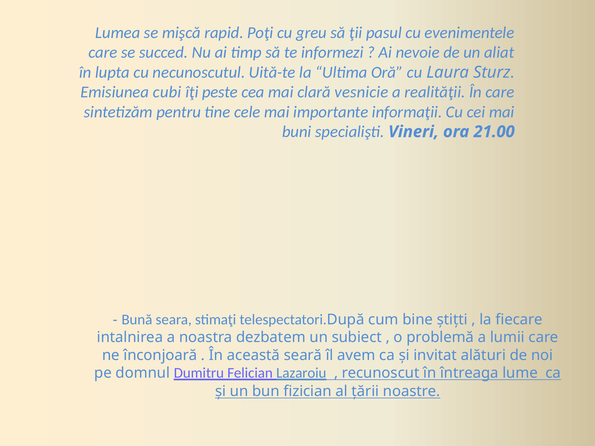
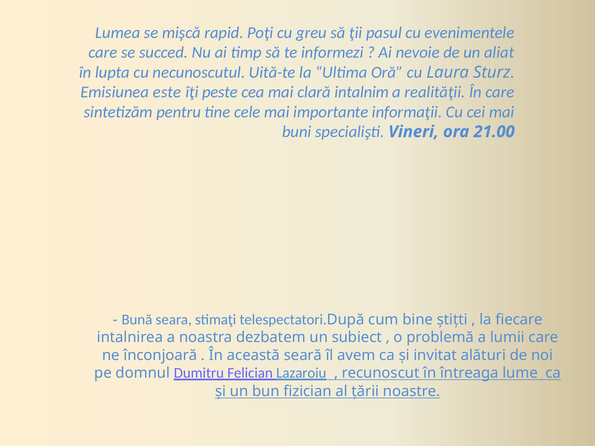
cubi: cubi -> este
vesnicie: vesnicie -> intalnim
